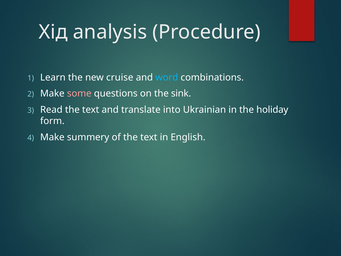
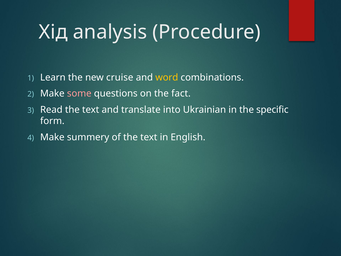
word colour: light blue -> yellow
sink: sink -> fact
holiday: holiday -> specific
